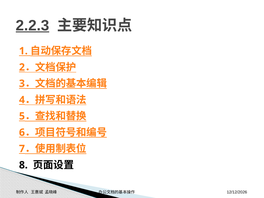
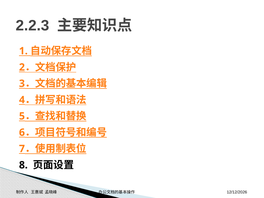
2.2.3 underline: present -> none
